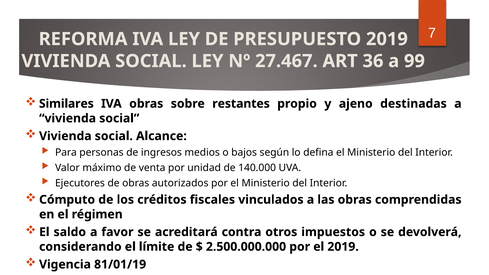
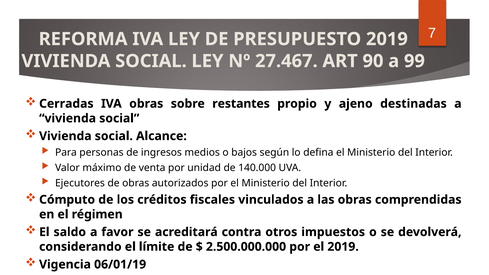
36: 36 -> 90
Similares: Similares -> Cerradas
81/01/19: 81/01/19 -> 06/01/19
